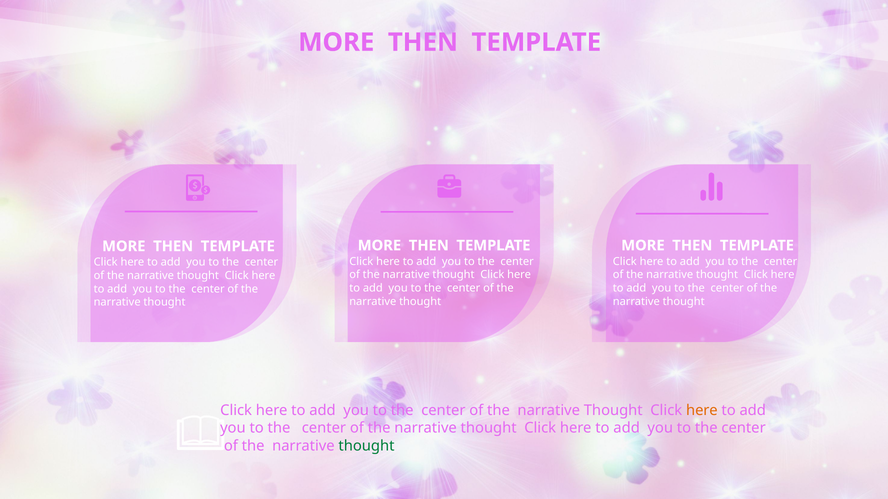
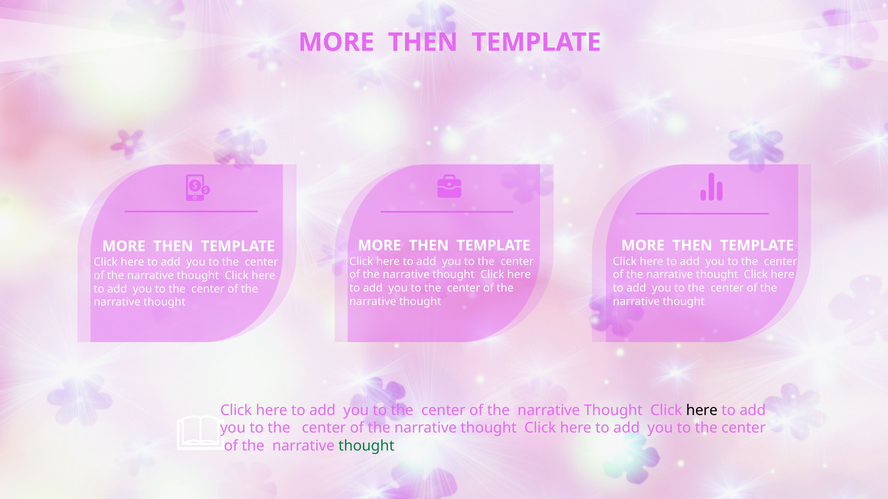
here at (702, 411) colour: orange -> black
